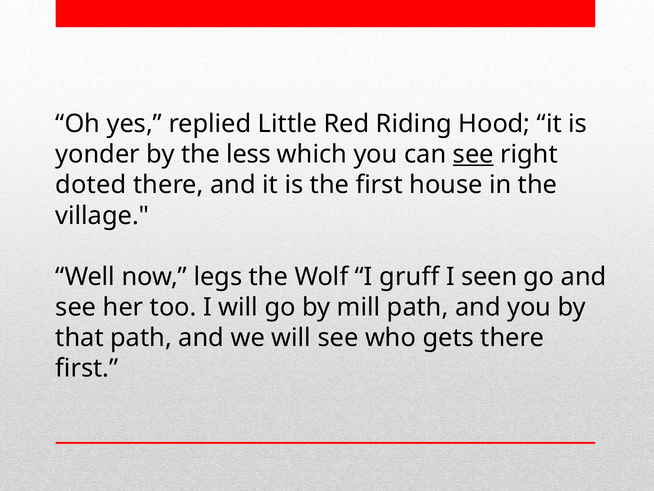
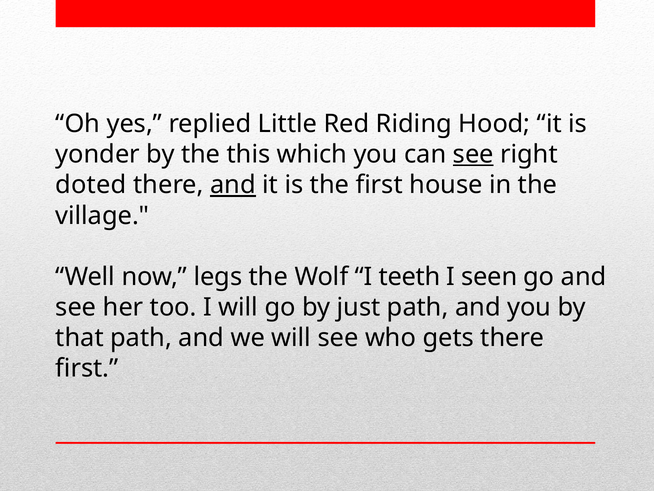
less: less -> this
and at (233, 185) underline: none -> present
gruff: gruff -> teeth
mill: mill -> just
